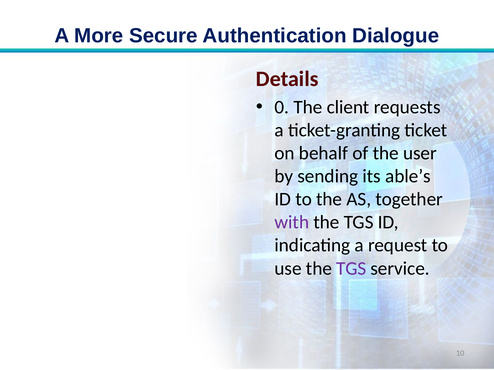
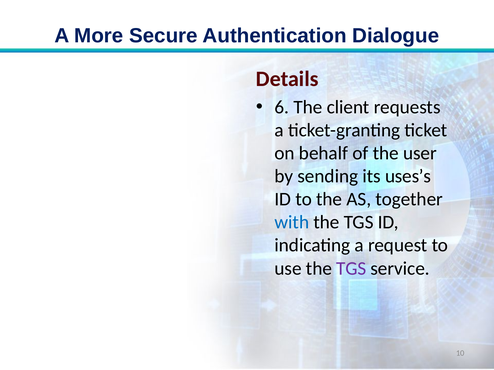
0: 0 -> 6
able’s: able’s -> uses’s
with colour: purple -> blue
